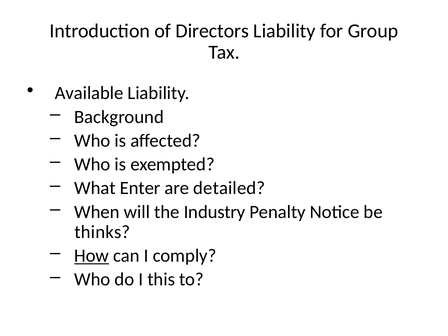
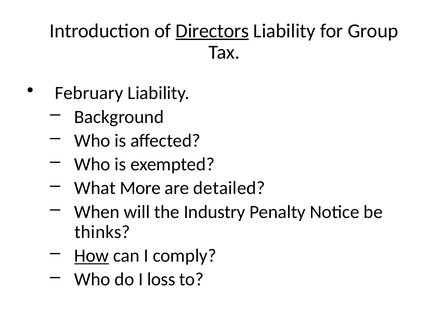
Directors underline: none -> present
Available: Available -> February
Enter: Enter -> More
this: this -> loss
